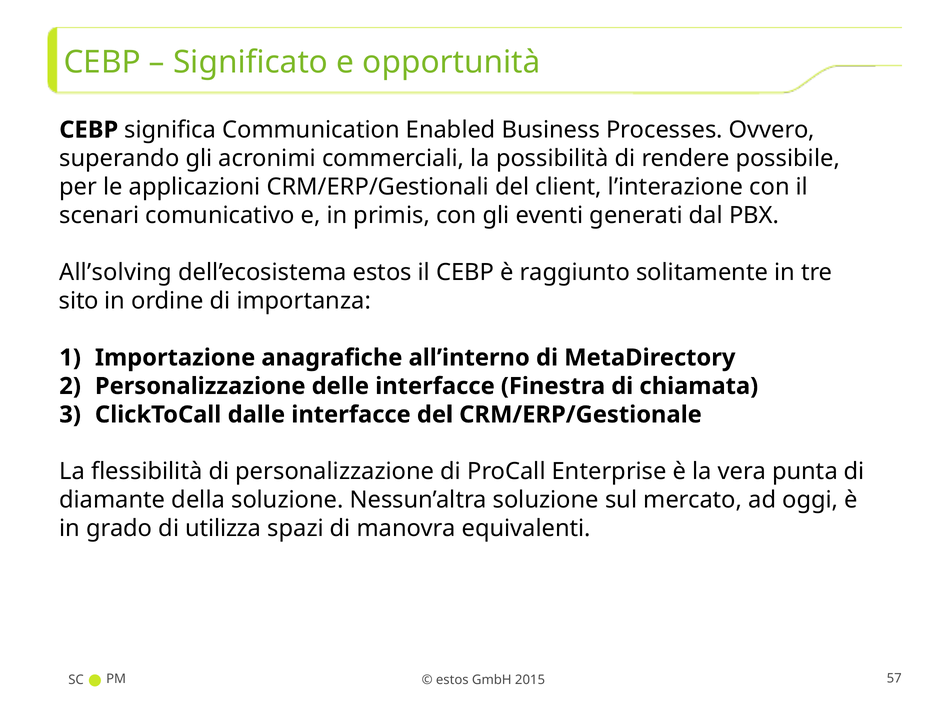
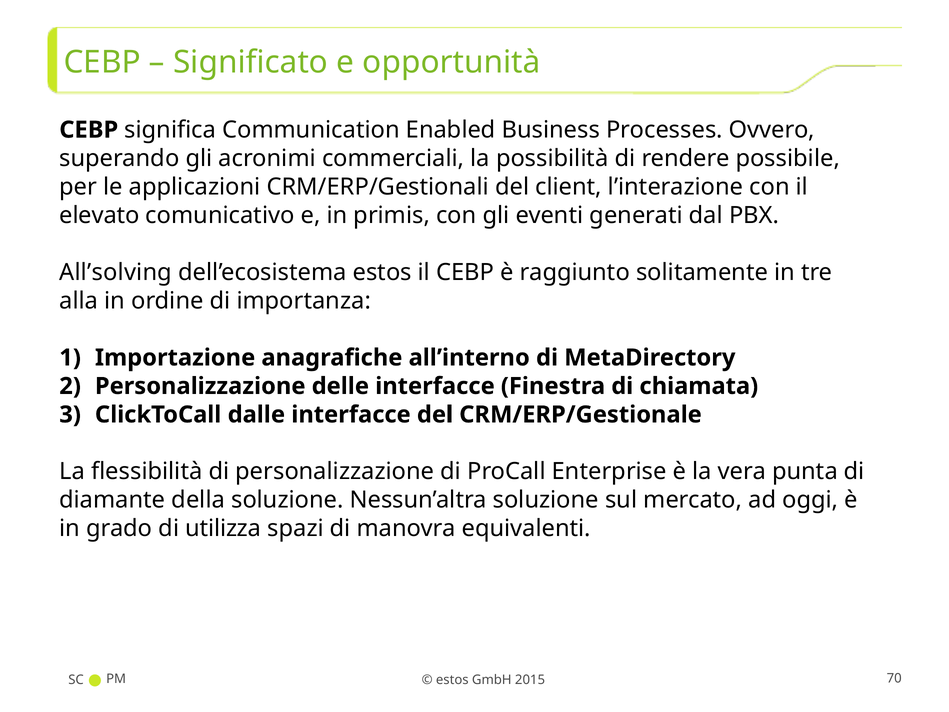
scenari: scenari -> elevato
sito: sito -> alla
57: 57 -> 70
